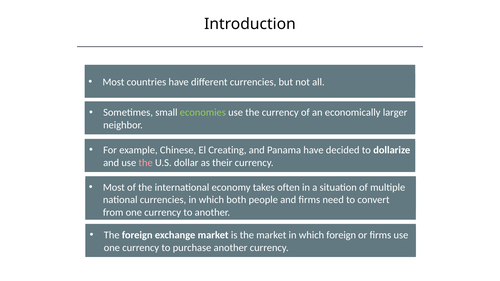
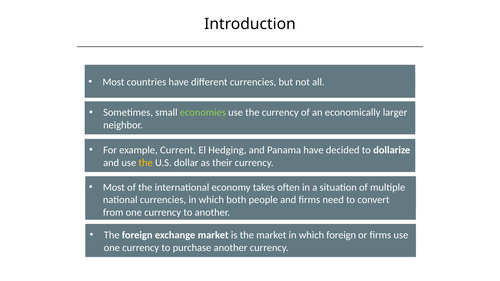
Chinese: Chinese -> Current
Creating: Creating -> Hedging
the at (146, 163) colour: pink -> yellow
